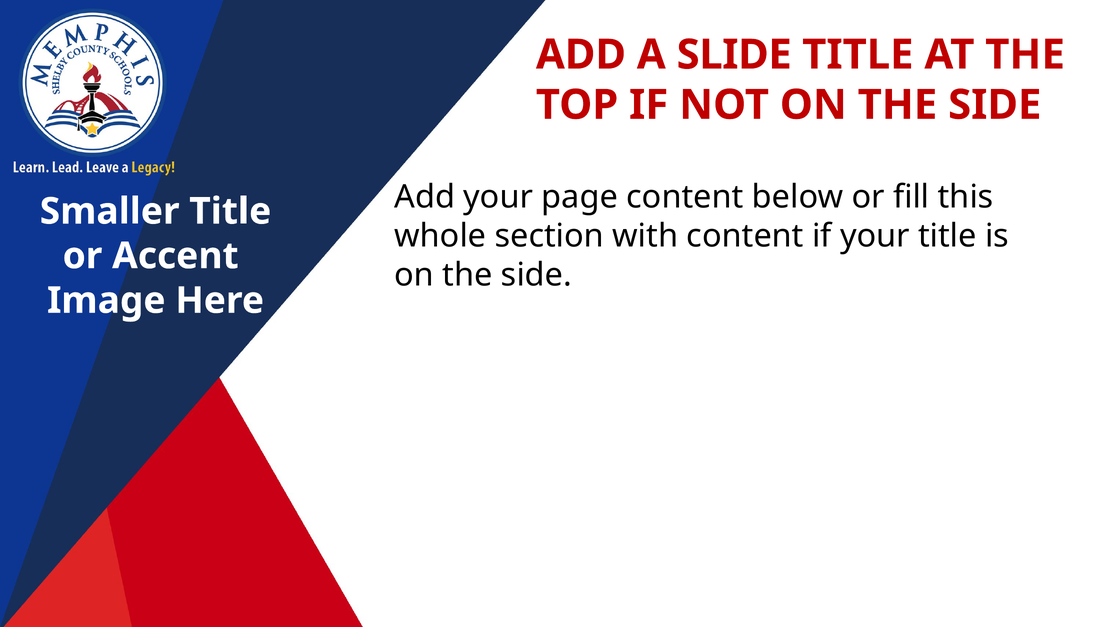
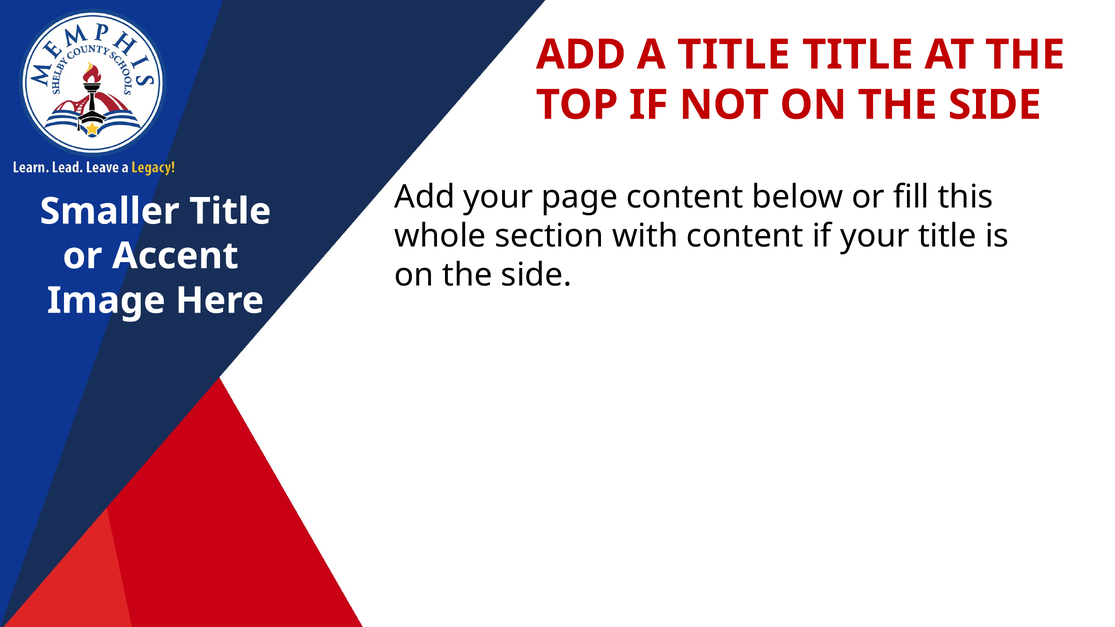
A SLIDE: SLIDE -> TITLE
